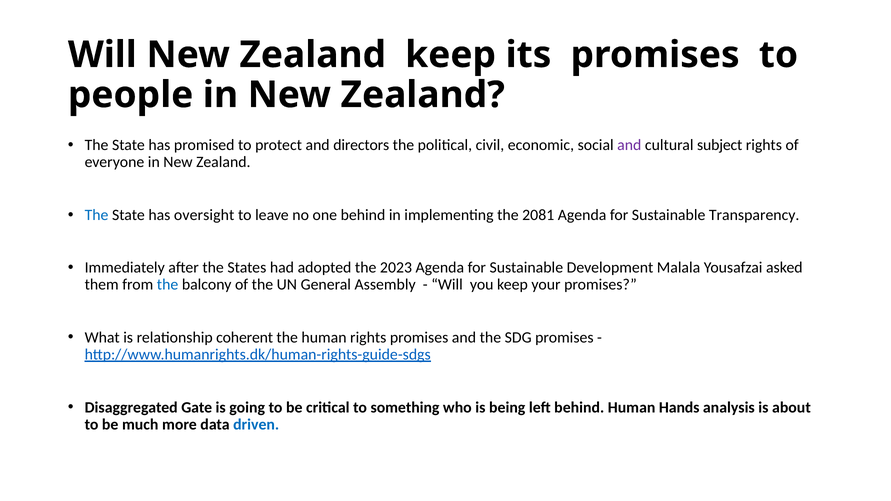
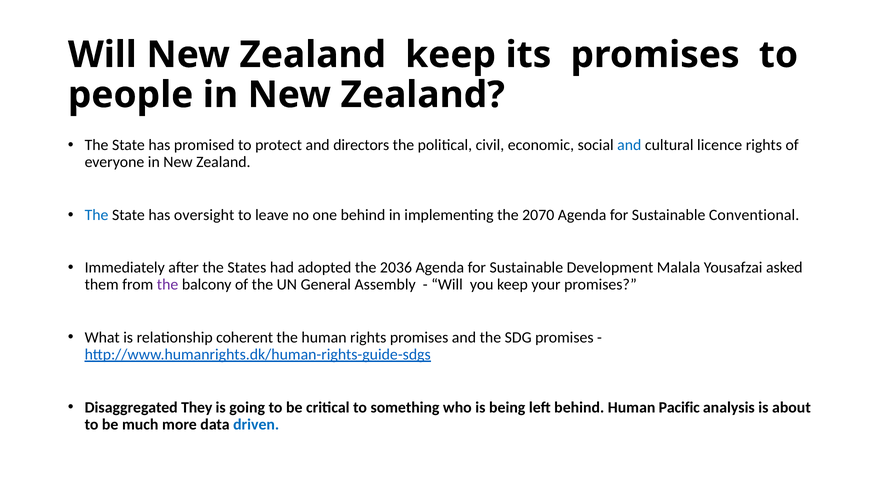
and at (629, 145) colour: purple -> blue
subject: subject -> licence
2081: 2081 -> 2070
Transparency: Transparency -> Conventional
2023: 2023 -> 2036
the at (168, 285) colour: blue -> purple
Gate: Gate -> They
Hands: Hands -> Pacific
